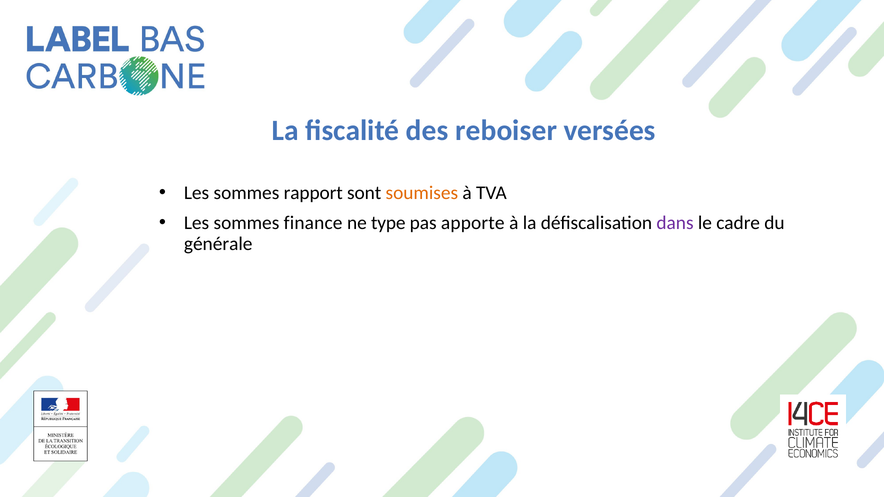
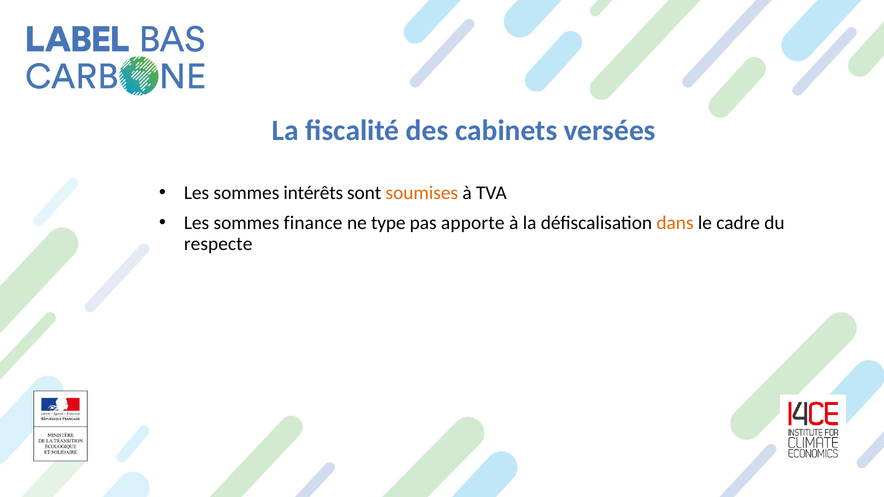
reboiser: reboiser -> cabinets
rapport: rapport -> intérêts
dans colour: purple -> orange
générale: générale -> respecte
